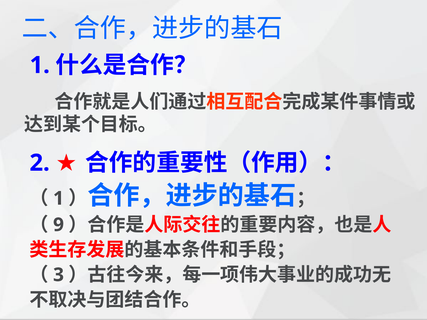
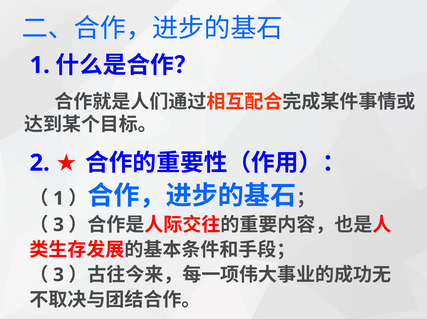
9 at (59, 225): 9 -> 3
